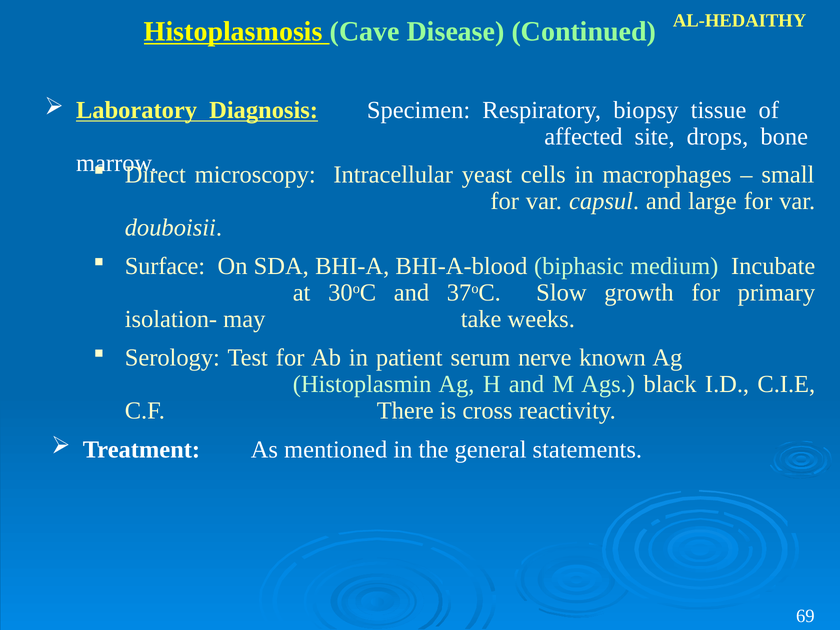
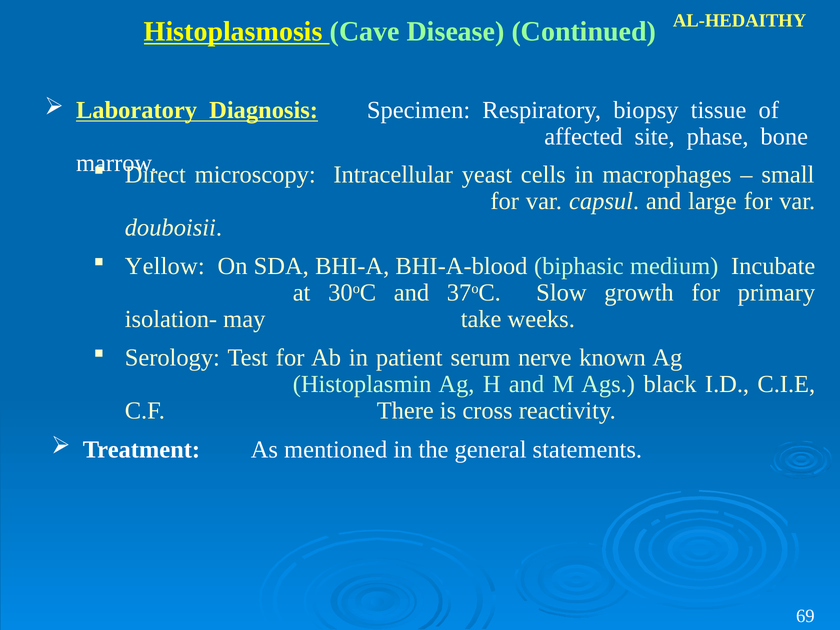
drops: drops -> phase
Surface: Surface -> Yellow
